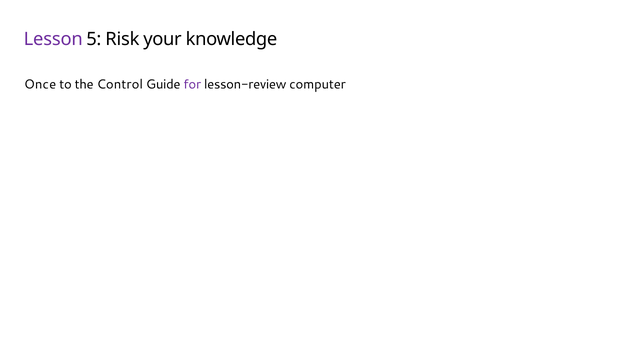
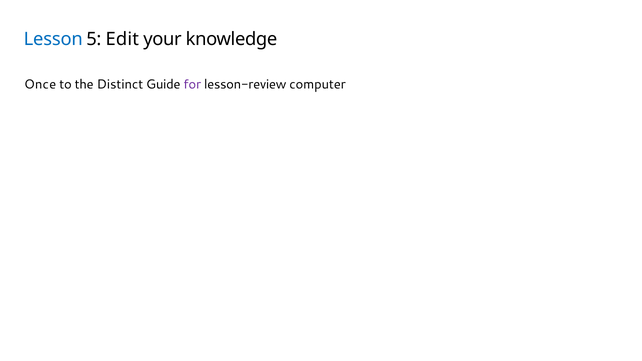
Lesson colour: purple -> blue
Risk: Risk -> Edit
Control: Control -> Distinct
